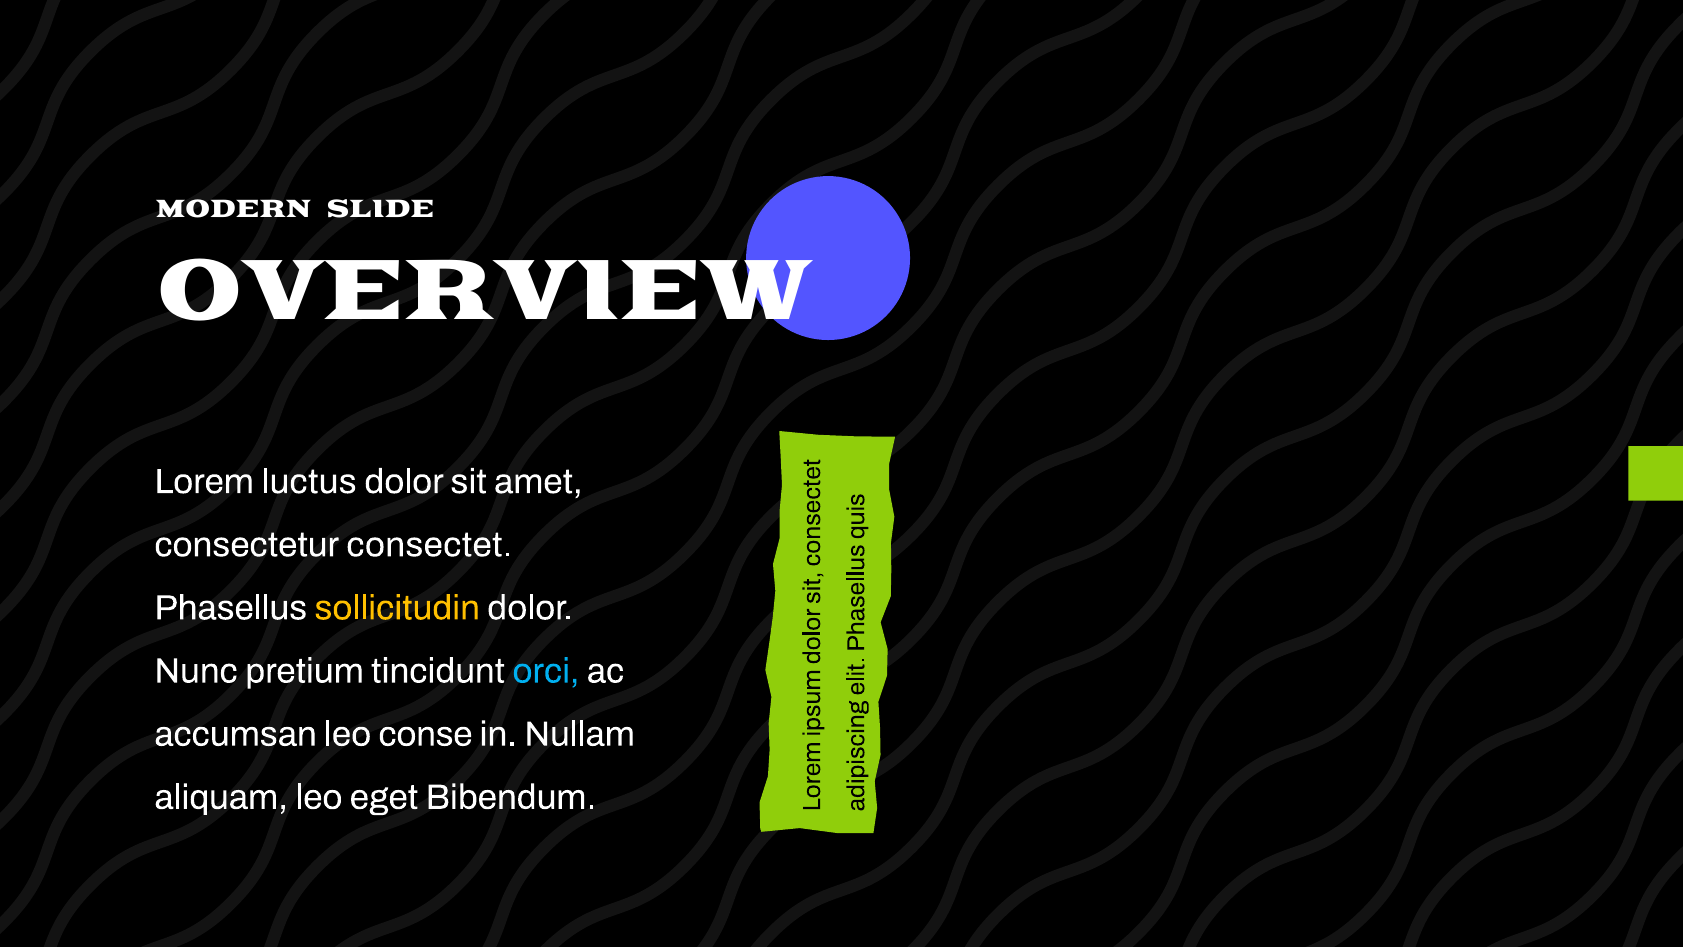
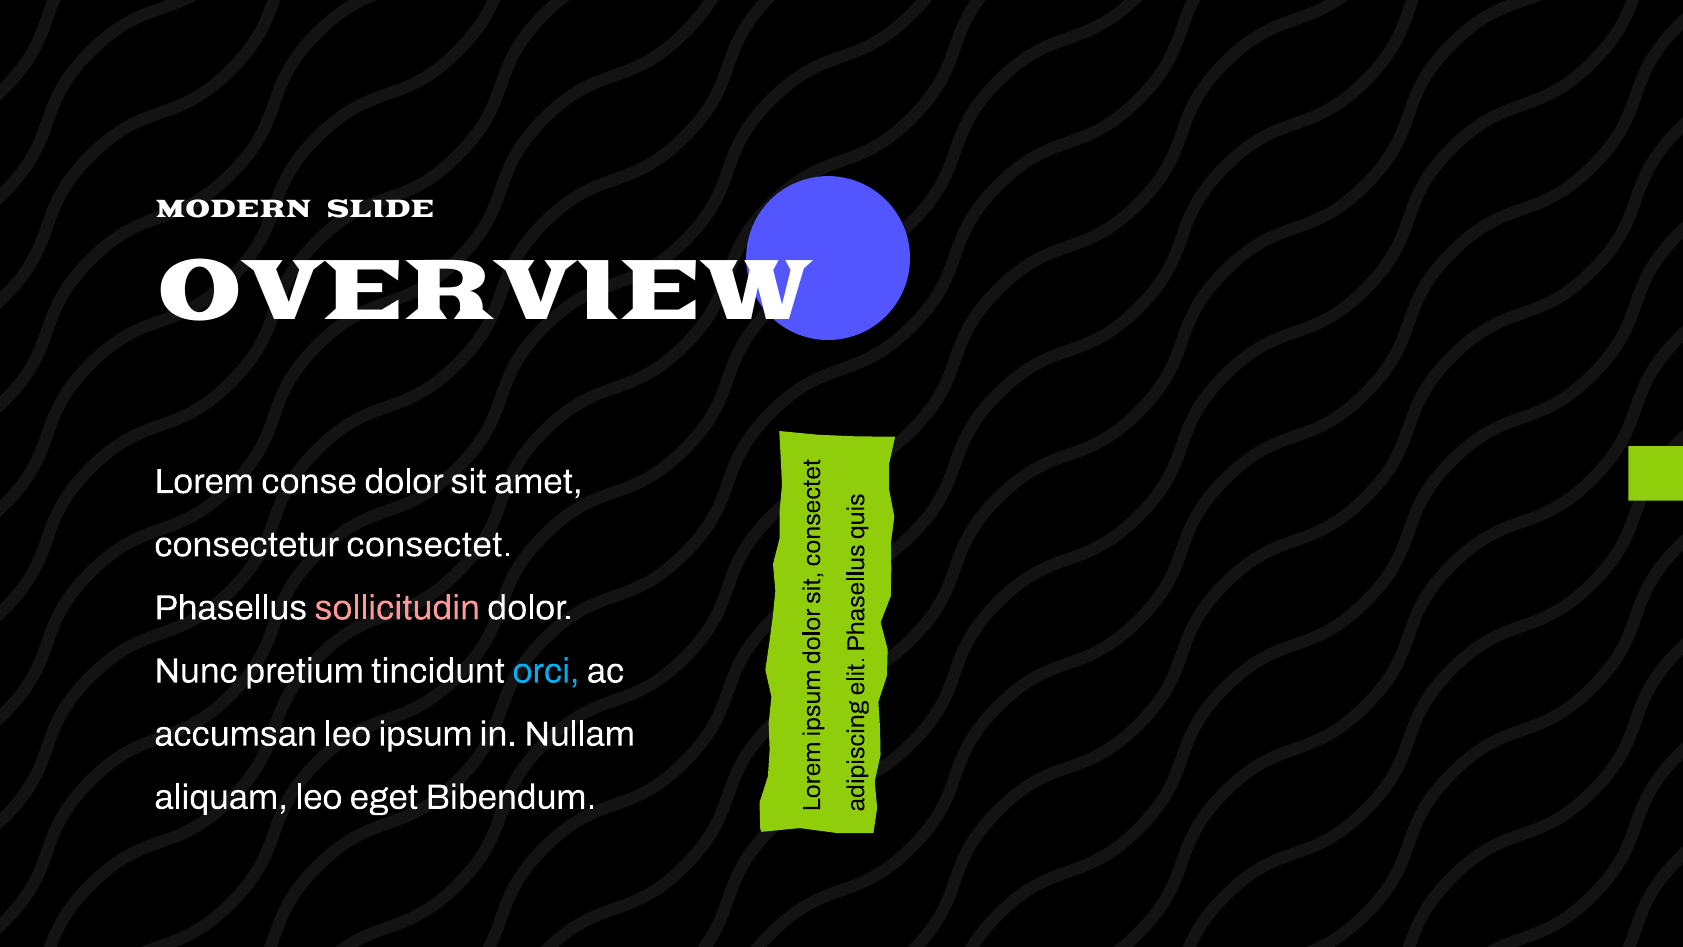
luctus: luctus -> conse
sollicitudin colour: yellow -> pink
conse: conse -> ipsum
